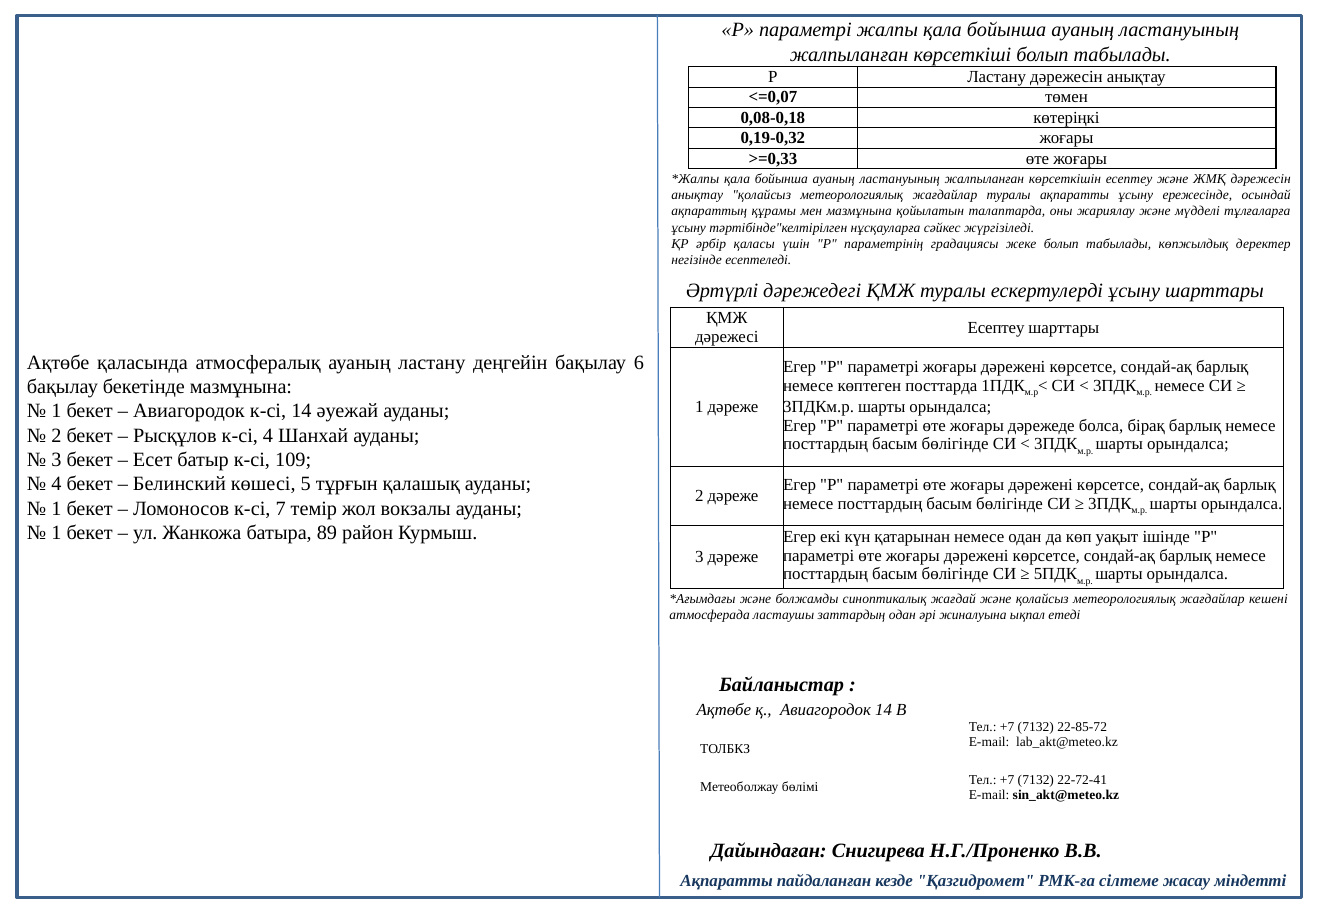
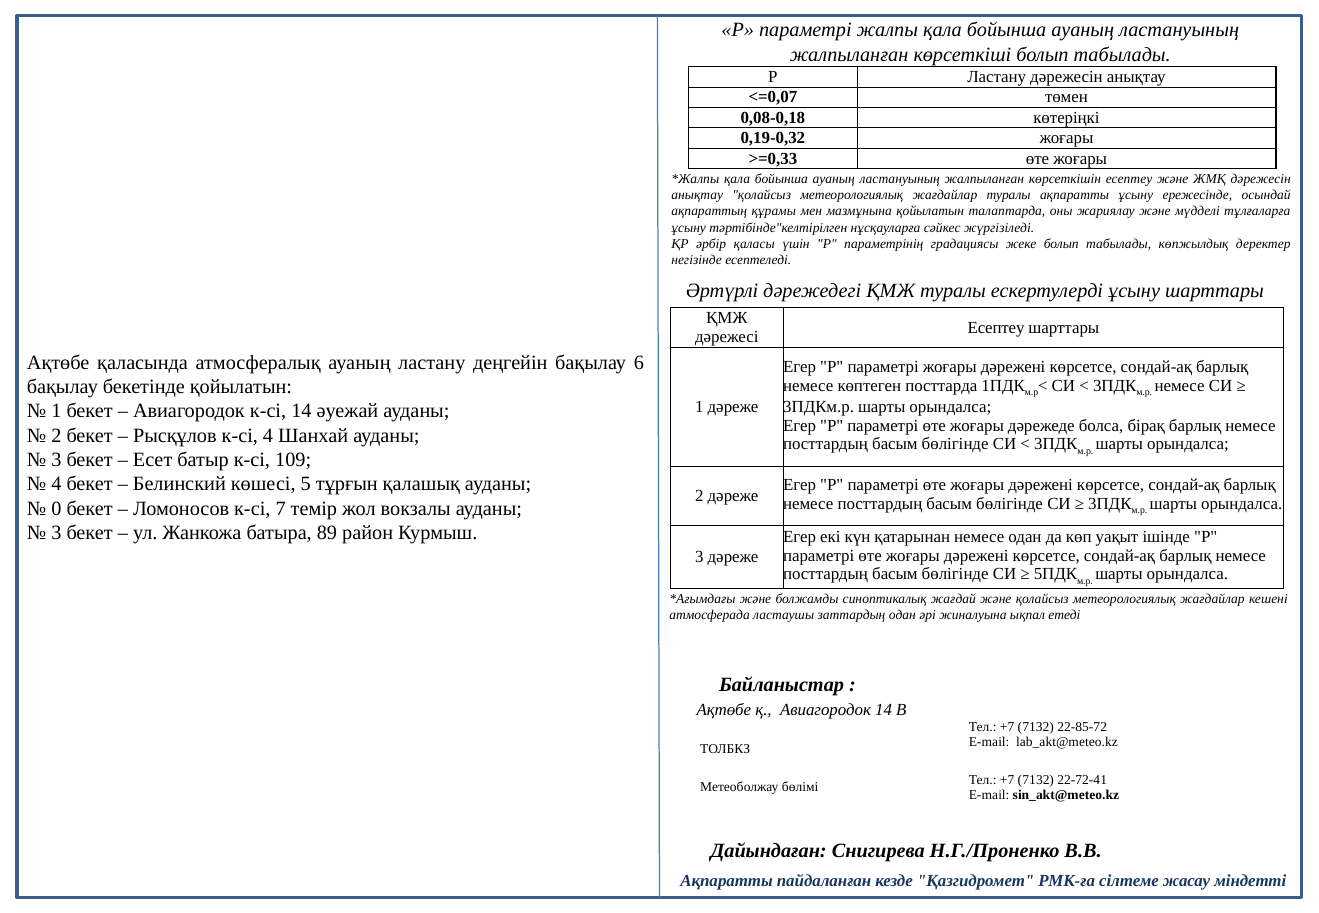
бекетінде мазмұнына: мазмұнына -> қойылатын
1 at (56, 509): 1 -> 0
1 at (56, 533): 1 -> 3
